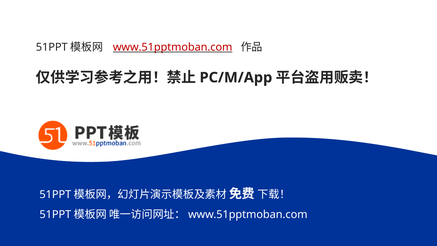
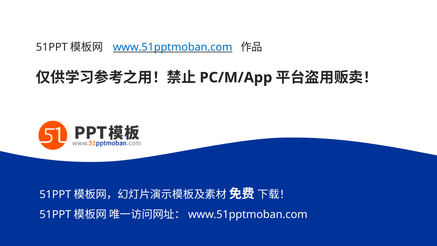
www.51pptmoban.com colour: red -> blue
